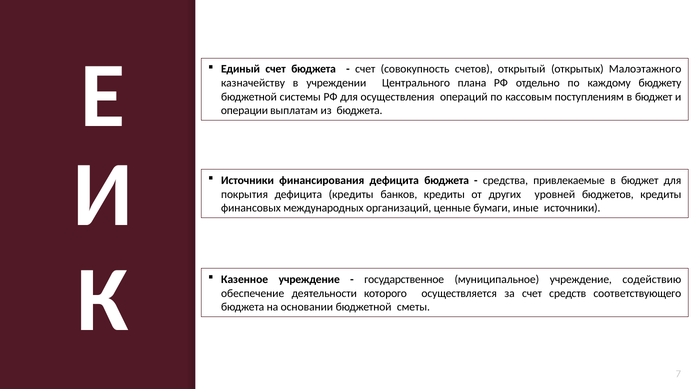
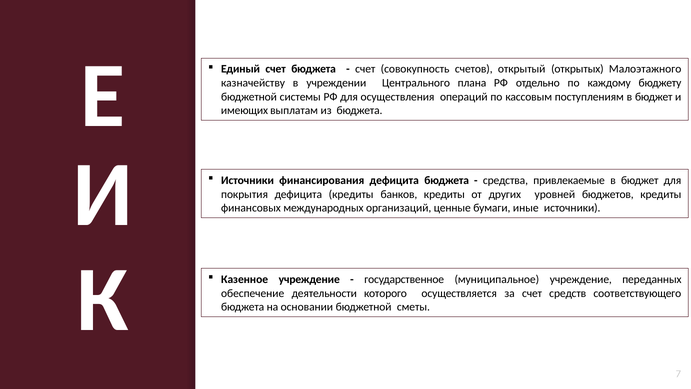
операции: операции -> имеющих
содействию: содействию -> переданных
